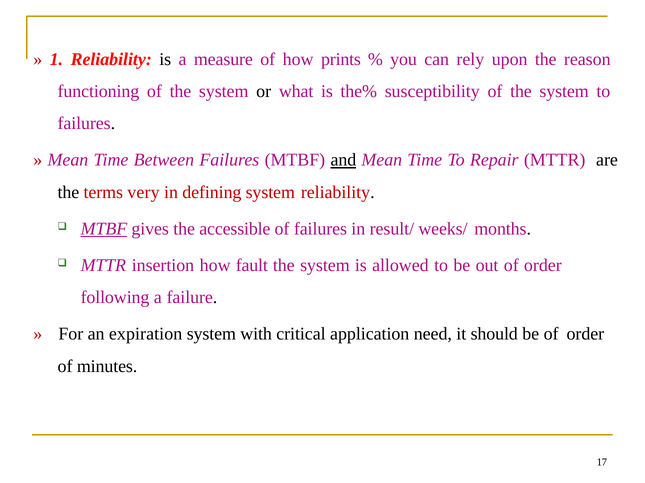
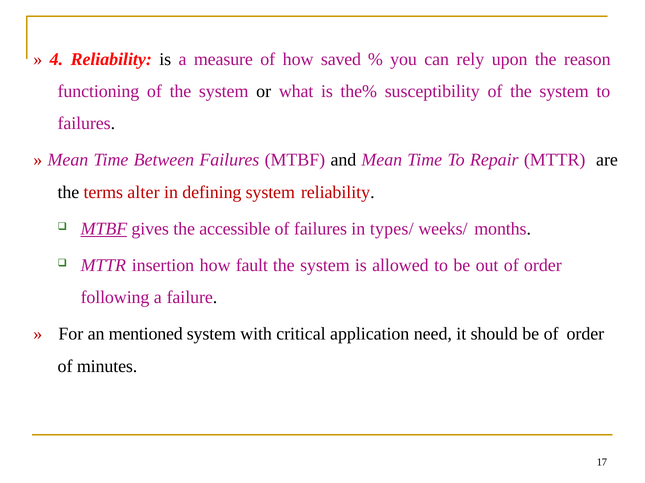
1: 1 -> 4
prints: prints -> saved
and underline: present -> none
very: very -> alter
result/: result/ -> types/
expiration: expiration -> mentioned
